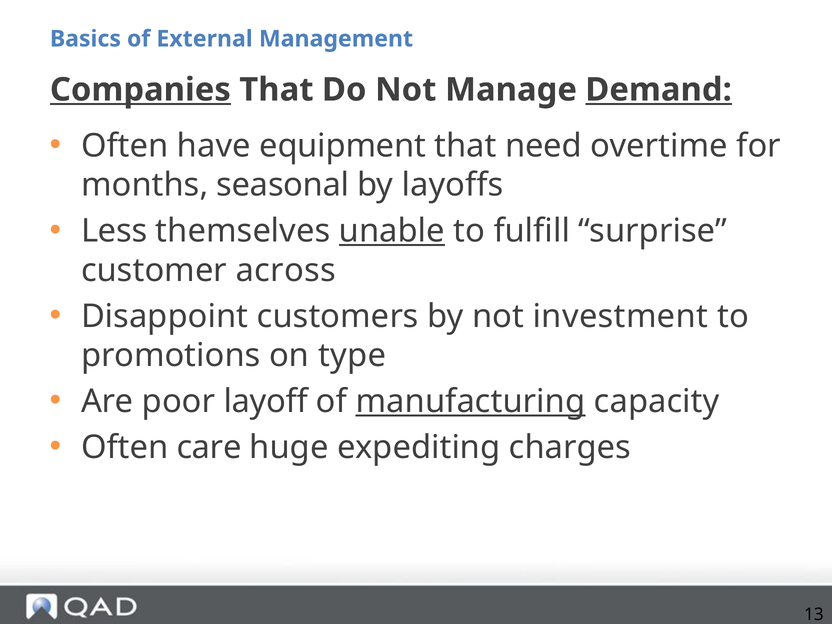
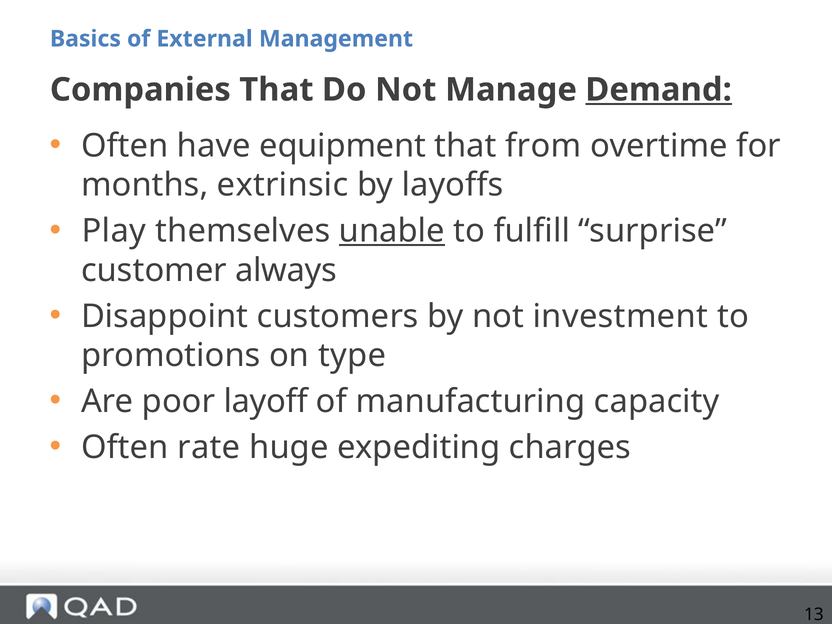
Companies underline: present -> none
need: need -> from
seasonal: seasonal -> extrinsic
Less: Less -> Play
across: across -> always
manufacturing underline: present -> none
care: care -> rate
